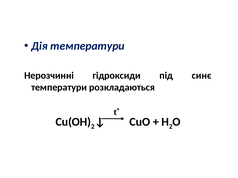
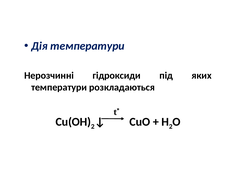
синє: синє -> яких
